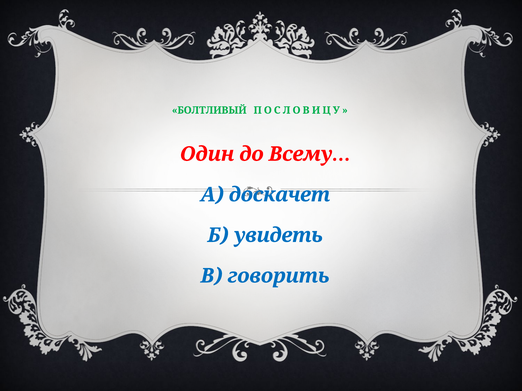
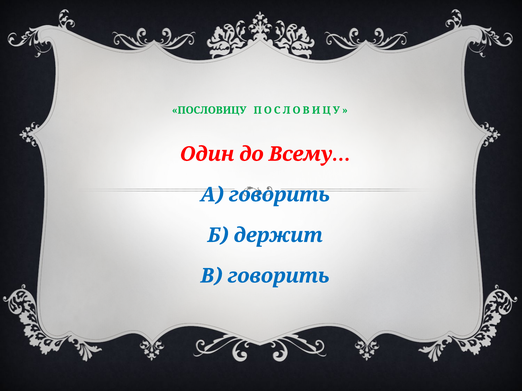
БОЛТЛИВЫЙ at (209, 110): БОЛТЛИВЫЙ -> ПОСЛОВИЦУ
А доскачет: доскачет -> говорить
увидеть: увидеть -> держит
